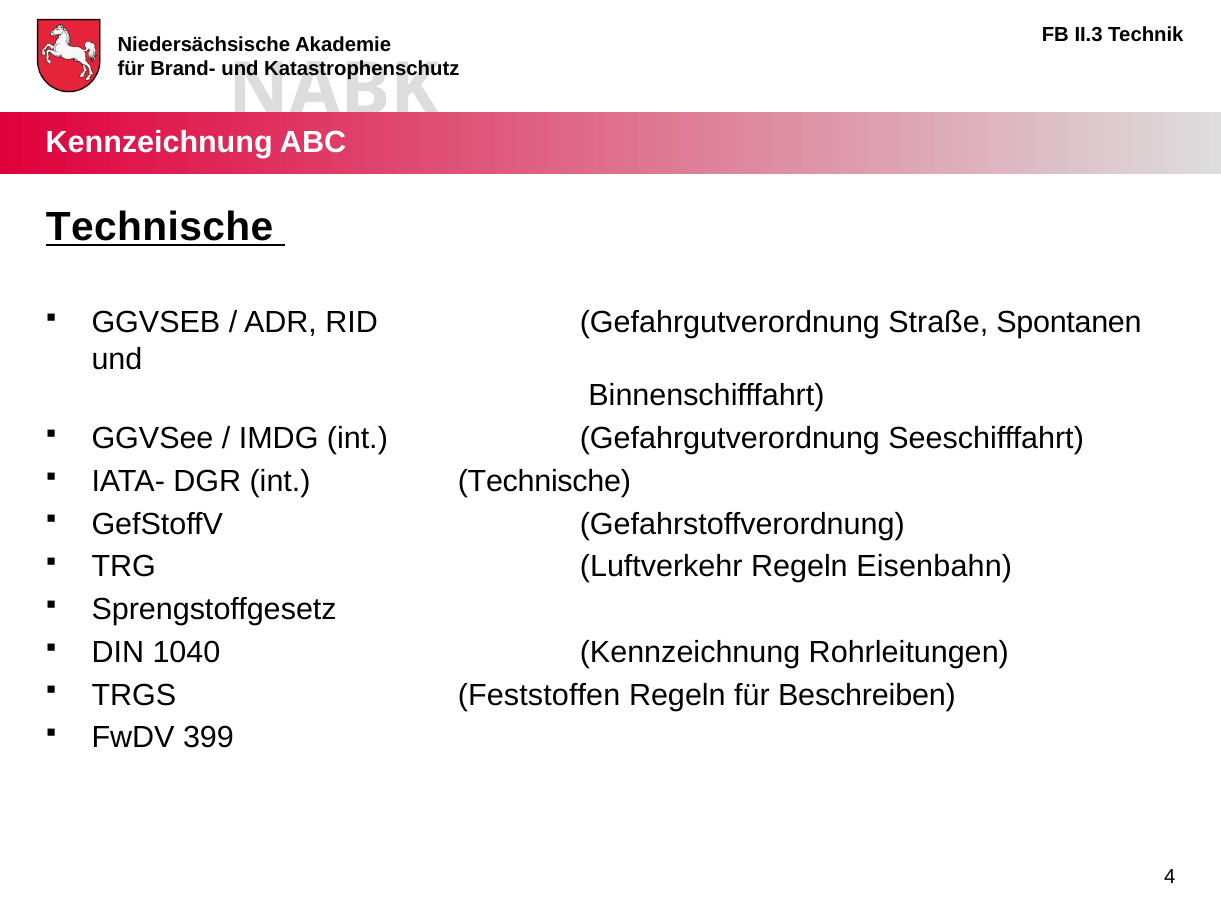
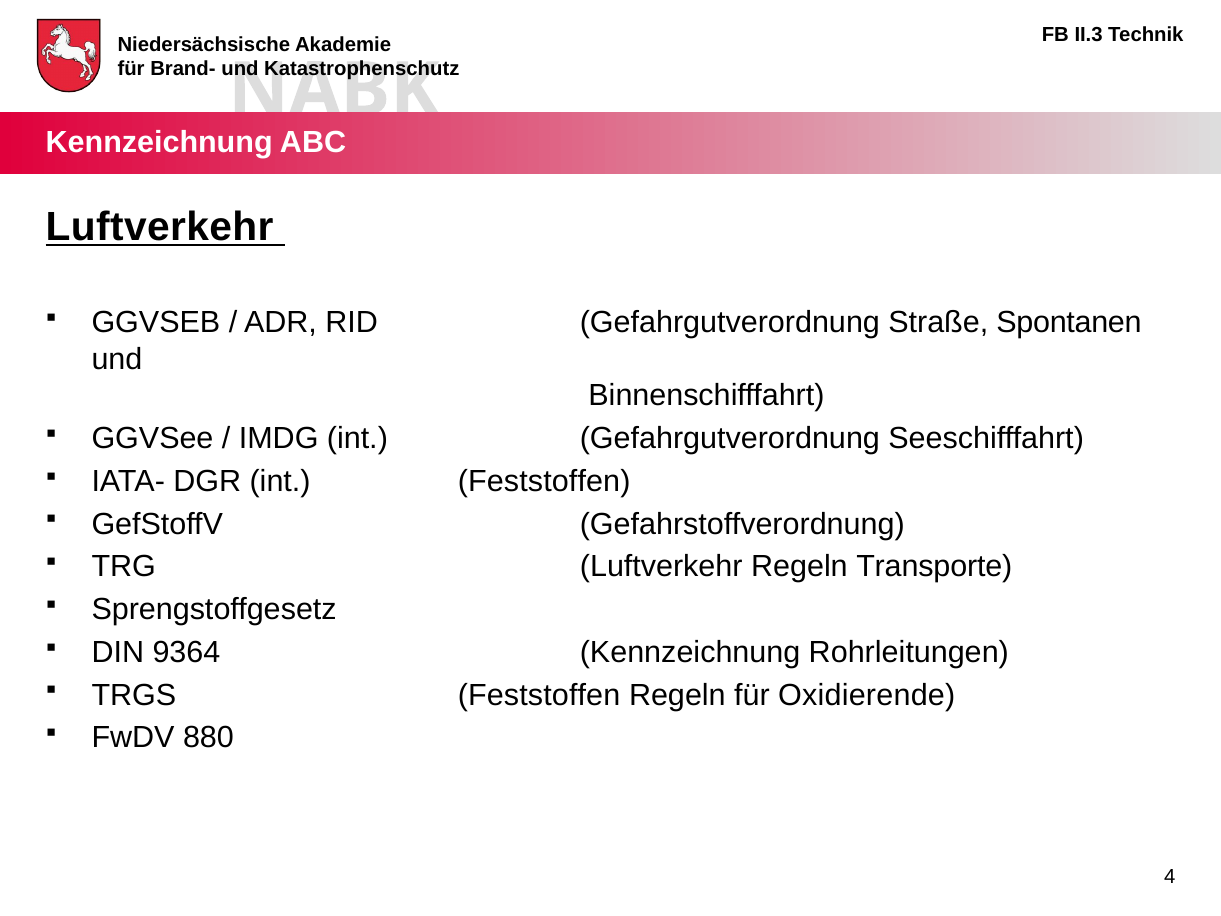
Technische at (160, 227): Technische -> Luftverkehr
int Technische: Technische -> Feststoffen
Eisenbahn: Eisenbahn -> Transporte
1040: 1040 -> 9364
Beschreiben: Beschreiben -> Oxidierende
399: 399 -> 880
